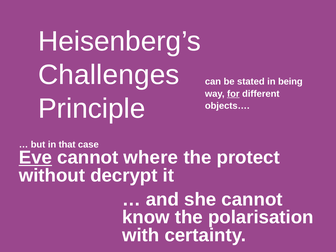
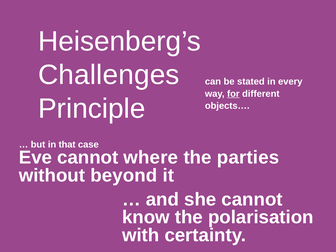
being: being -> every
Eve underline: present -> none
protect: protect -> parties
decrypt: decrypt -> beyond
